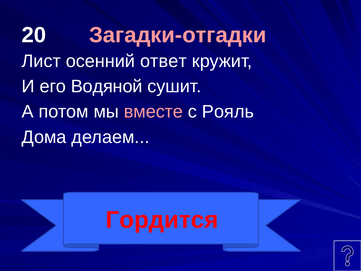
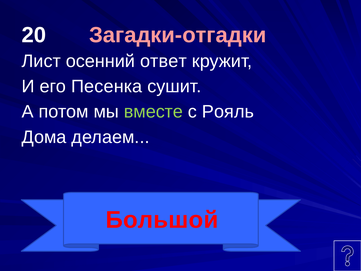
Водяной: Водяной -> Песенка
вместе colour: pink -> light green
Гордится: Гордится -> Большой
